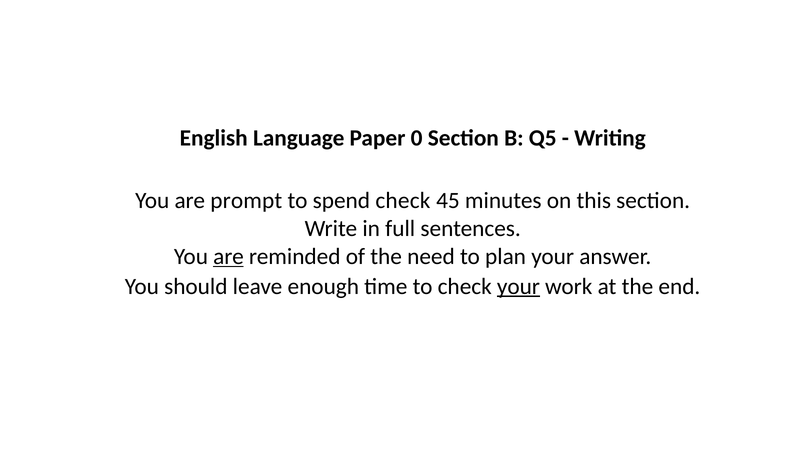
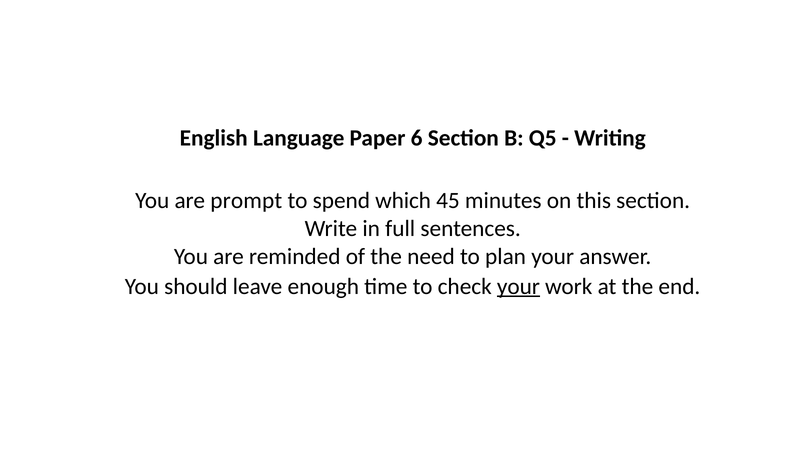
0: 0 -> 6
spend check: check -> which
are at (229, 257) underline: present -> none
